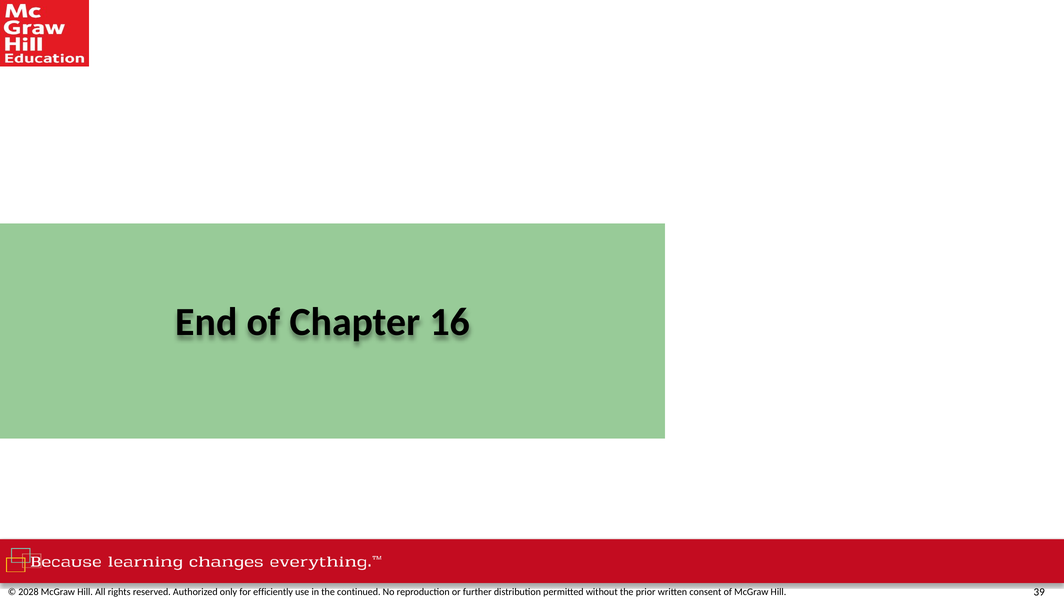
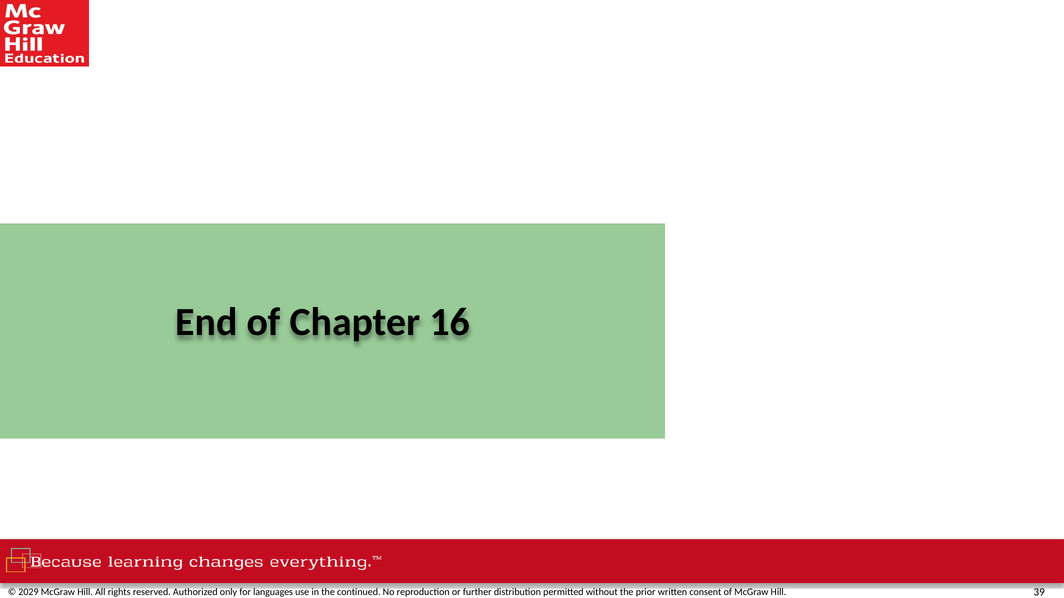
2028: 2028 -> 2029
efficiently: efficiently -> languages
